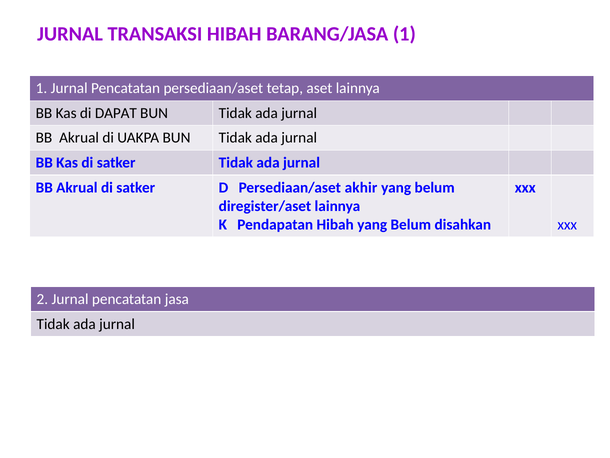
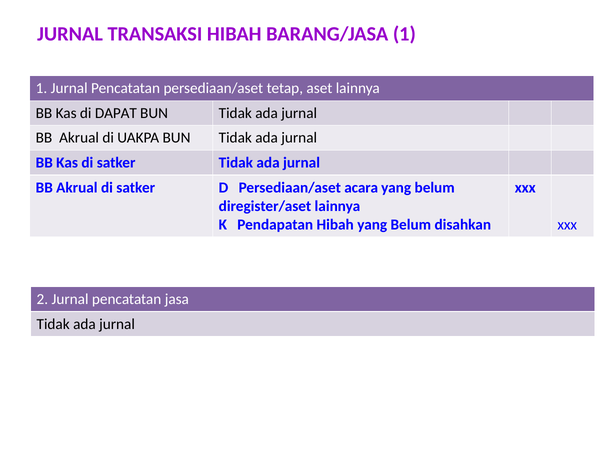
akhir: akhir -> acara
